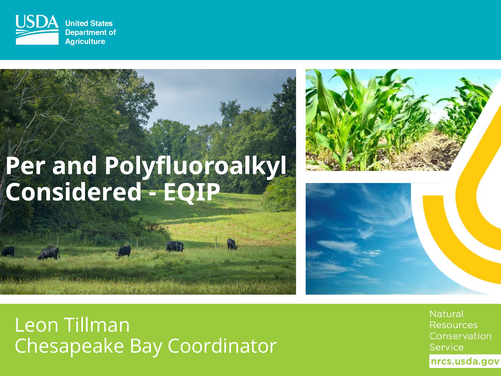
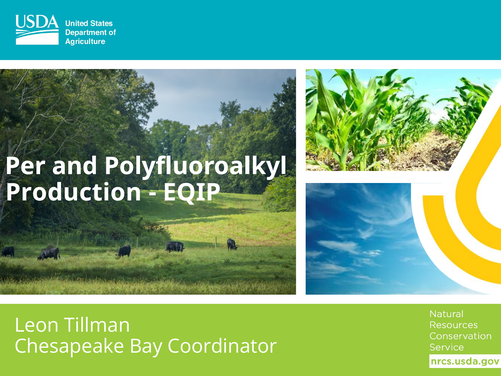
Considered: Considered -> Production
